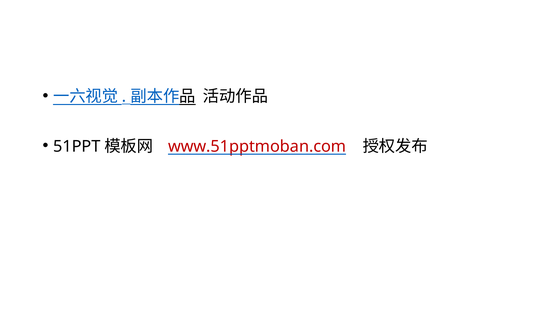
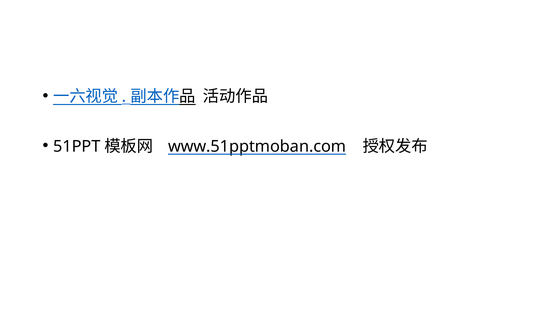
www.51pptmoban.com colour: red -> black
